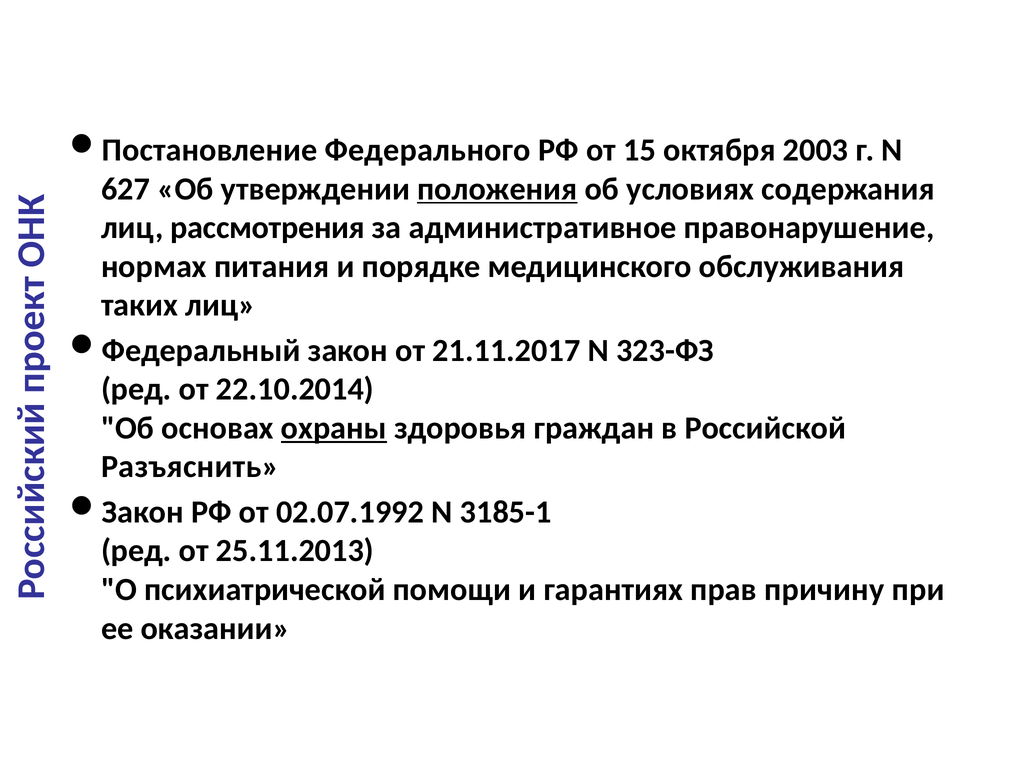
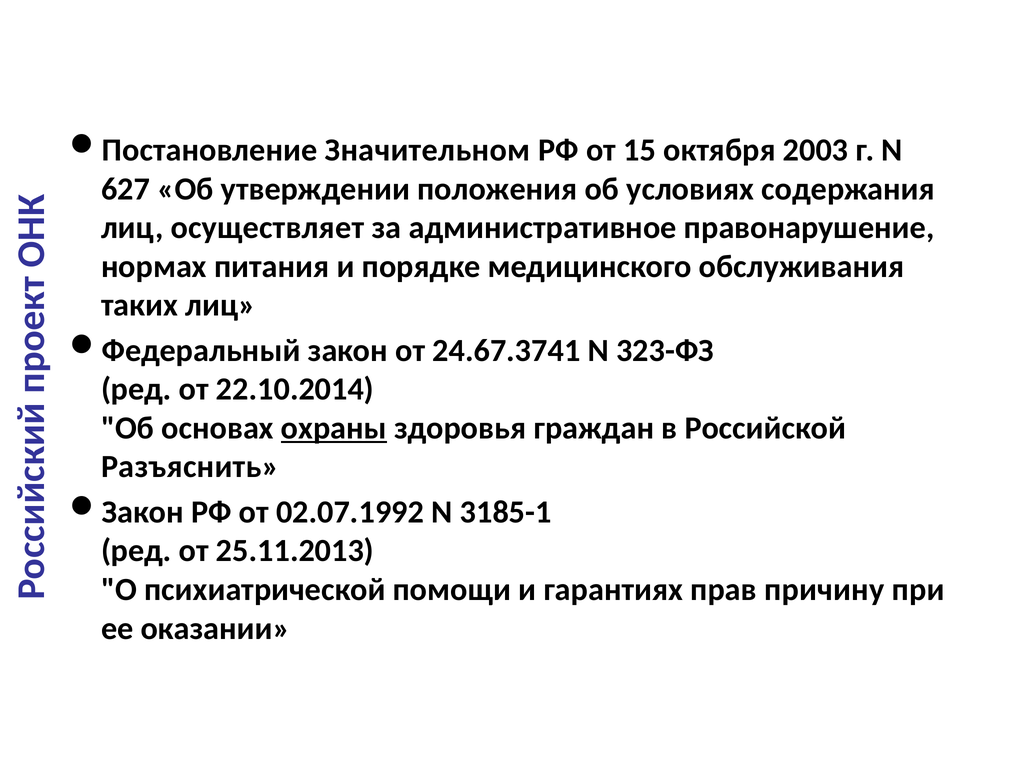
Федерального: Федерального -> Значительном
положения underline: present -> none
рассмотрения: рассмотрения -> осуществляет
21.11.2017: 21.11.2017 -> 24.67.3741
